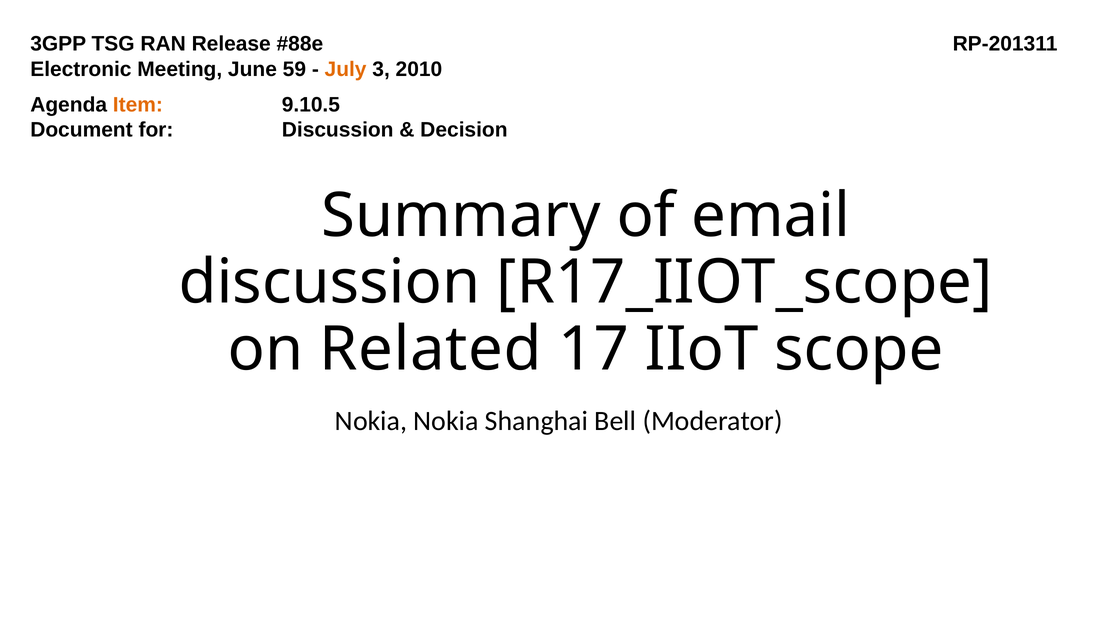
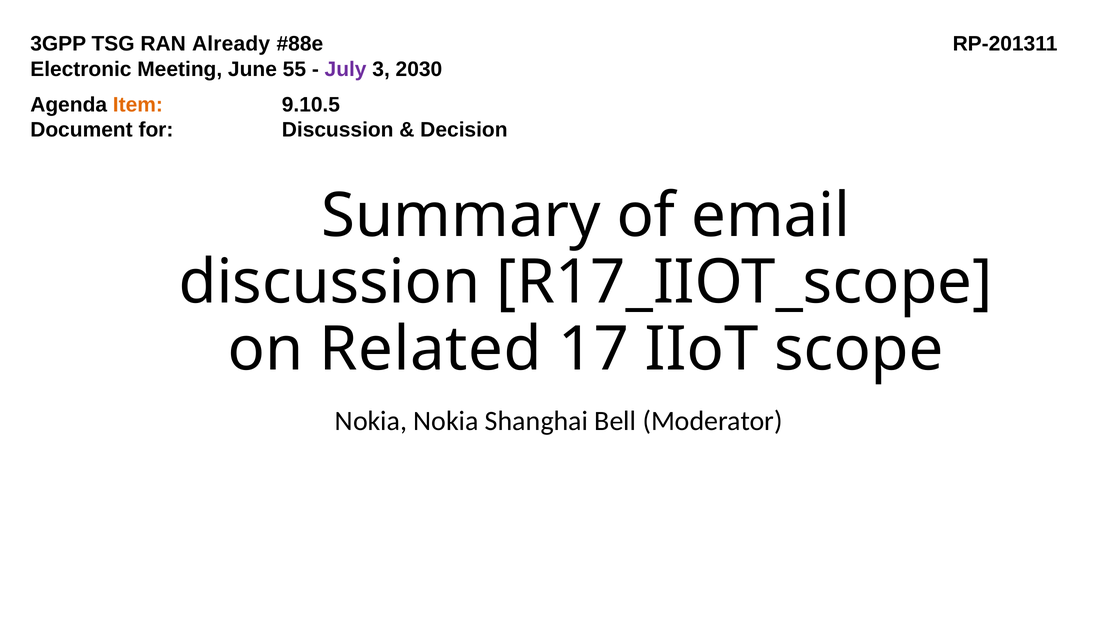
Release: Release -> Already
59: 59 -> 55
July colour: orange -> purple
2010: 2010 -> 2030
